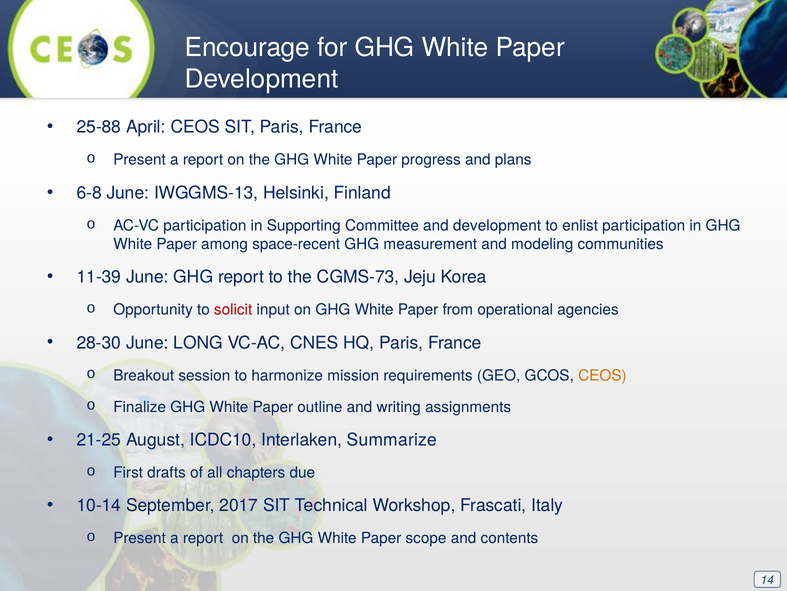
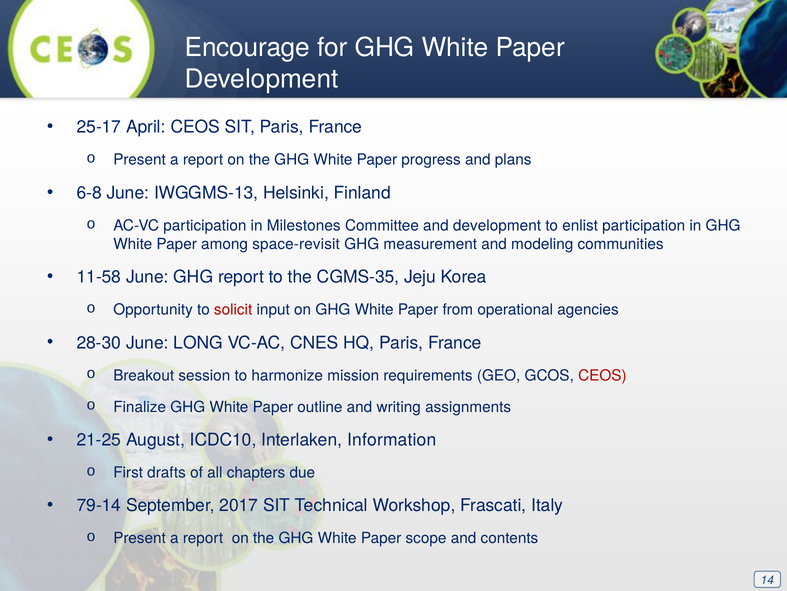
25-88: 25-88 -> 25-17
Supporting: Supporting -> Milestones
space-recent: space-recent -> space-revisit
11-39: 11-39 -> 11-58
CGMS-73: CGMS-73 -> CGMS-35
CEOS at (602, 375) colour: orange -> red
Summarize: Summarize -> Information
10-14: 10-14 -> 79-14
